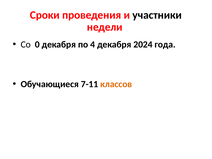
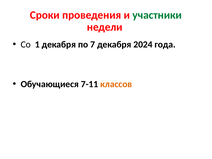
участники colour: black -> green
0: 0 -> 1
4: 4 -> 7
